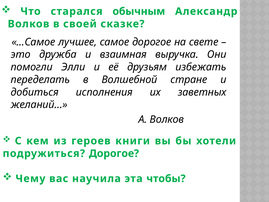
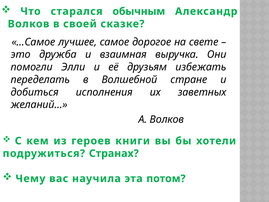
подружиться Дорогое: Дорогое -> Странах
чтобы: чтобы -> потом
